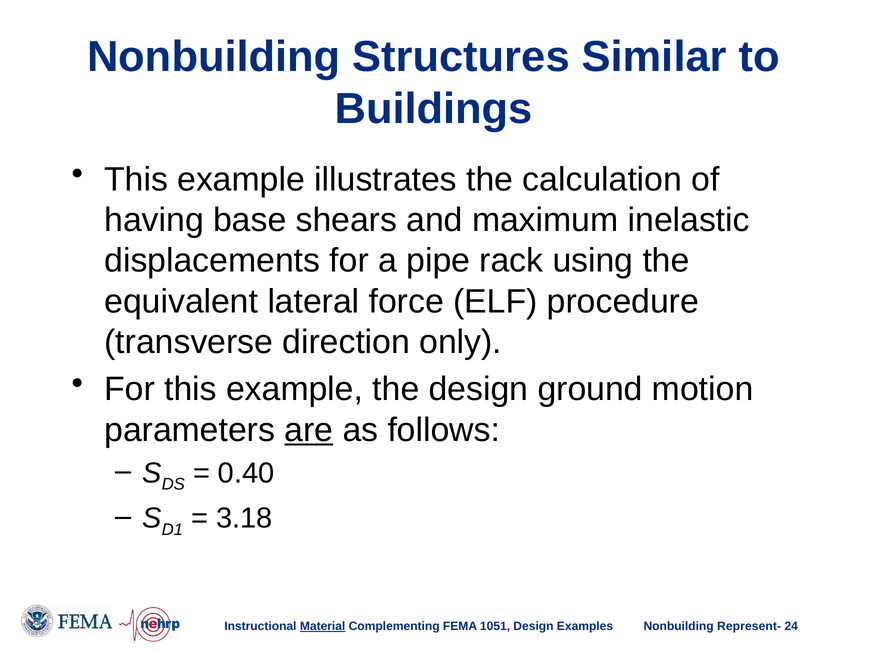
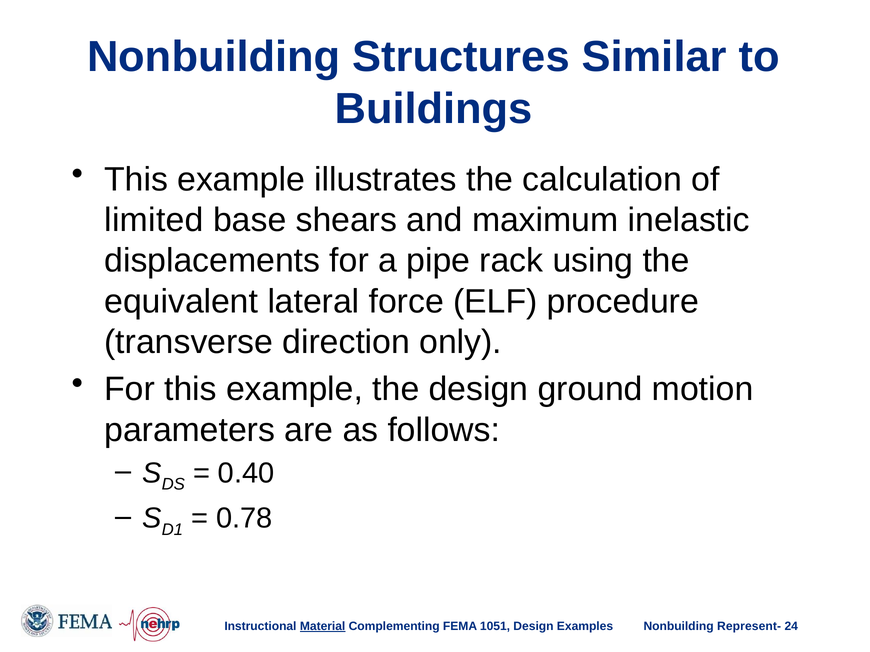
having: having -> limited
are underline: present -> none
3.18: 3.18 -> 0.78
